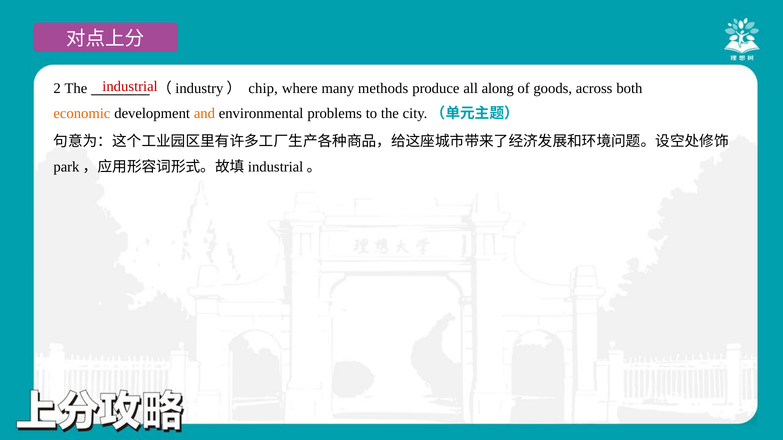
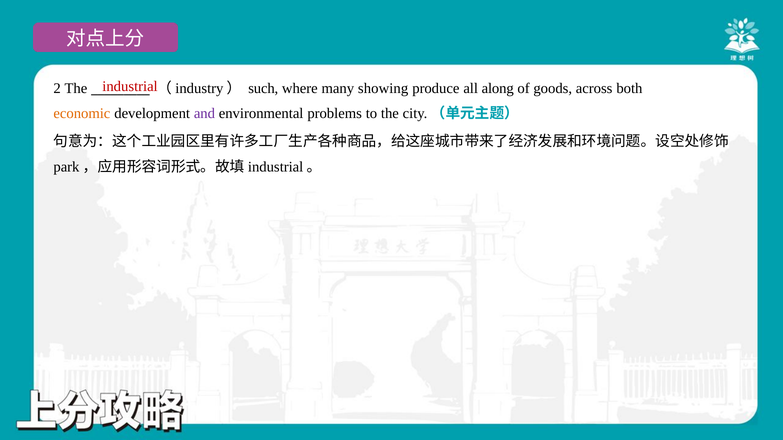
chip: chip -> such
methods: methods -> showing
and colour: orange -> purple
